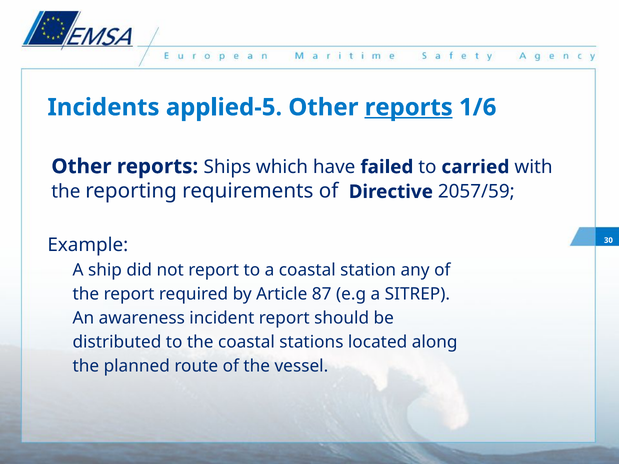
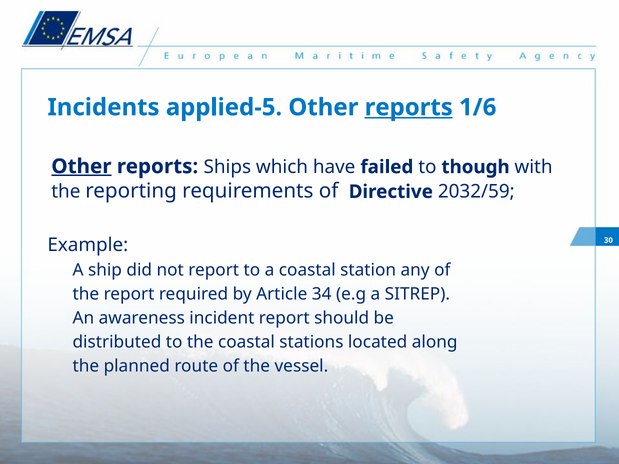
Other at (81, 167) underline: none -> present
carried: carried -> though
2057/59: 2057/59 -> 2032/59
87: 87 -> 34
